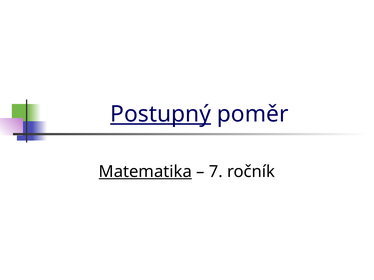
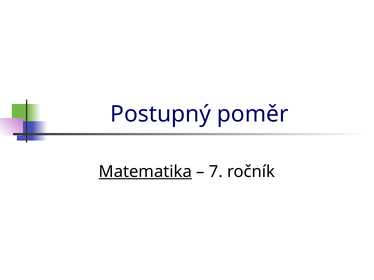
Postupný underline: present -> none
